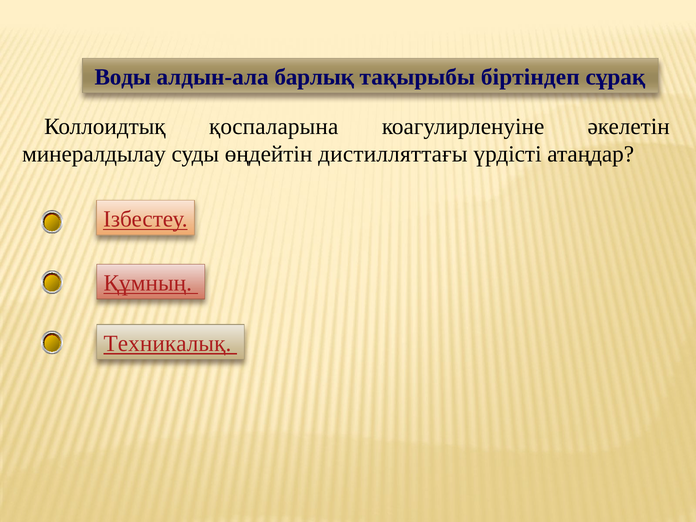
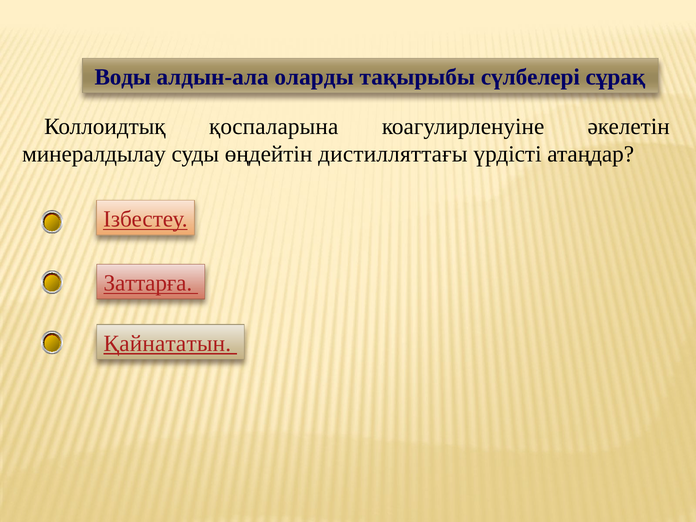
барлық: барлық -> оларды
біртіндеп: біртіндеп -> сүлбелері
Құмның: Құмның -> Заттарға
Техникалық: Техникалық -> Қайнататын
